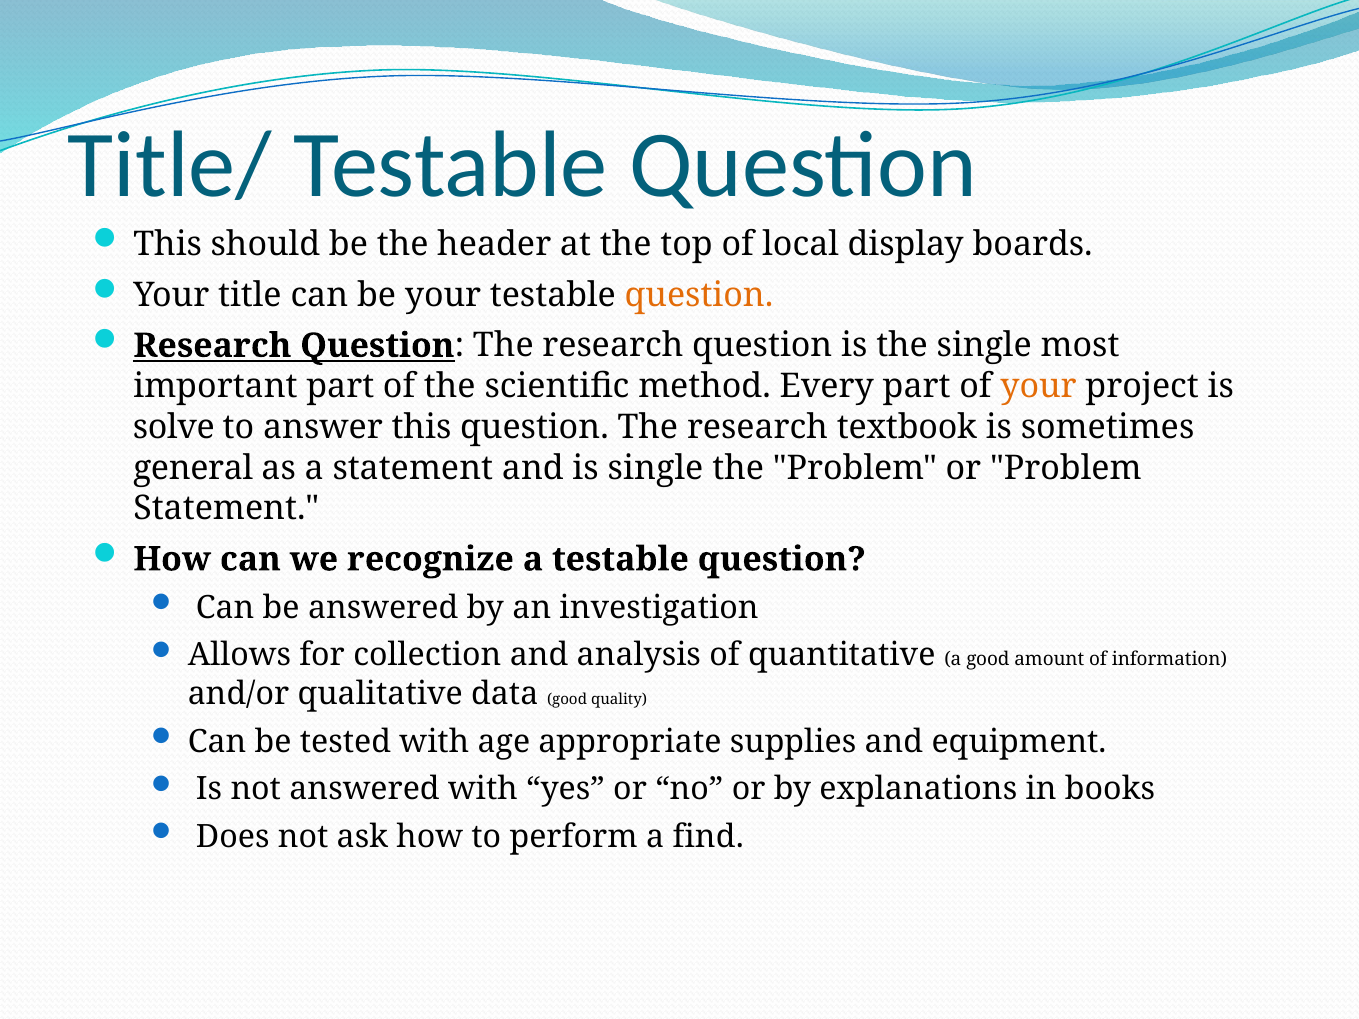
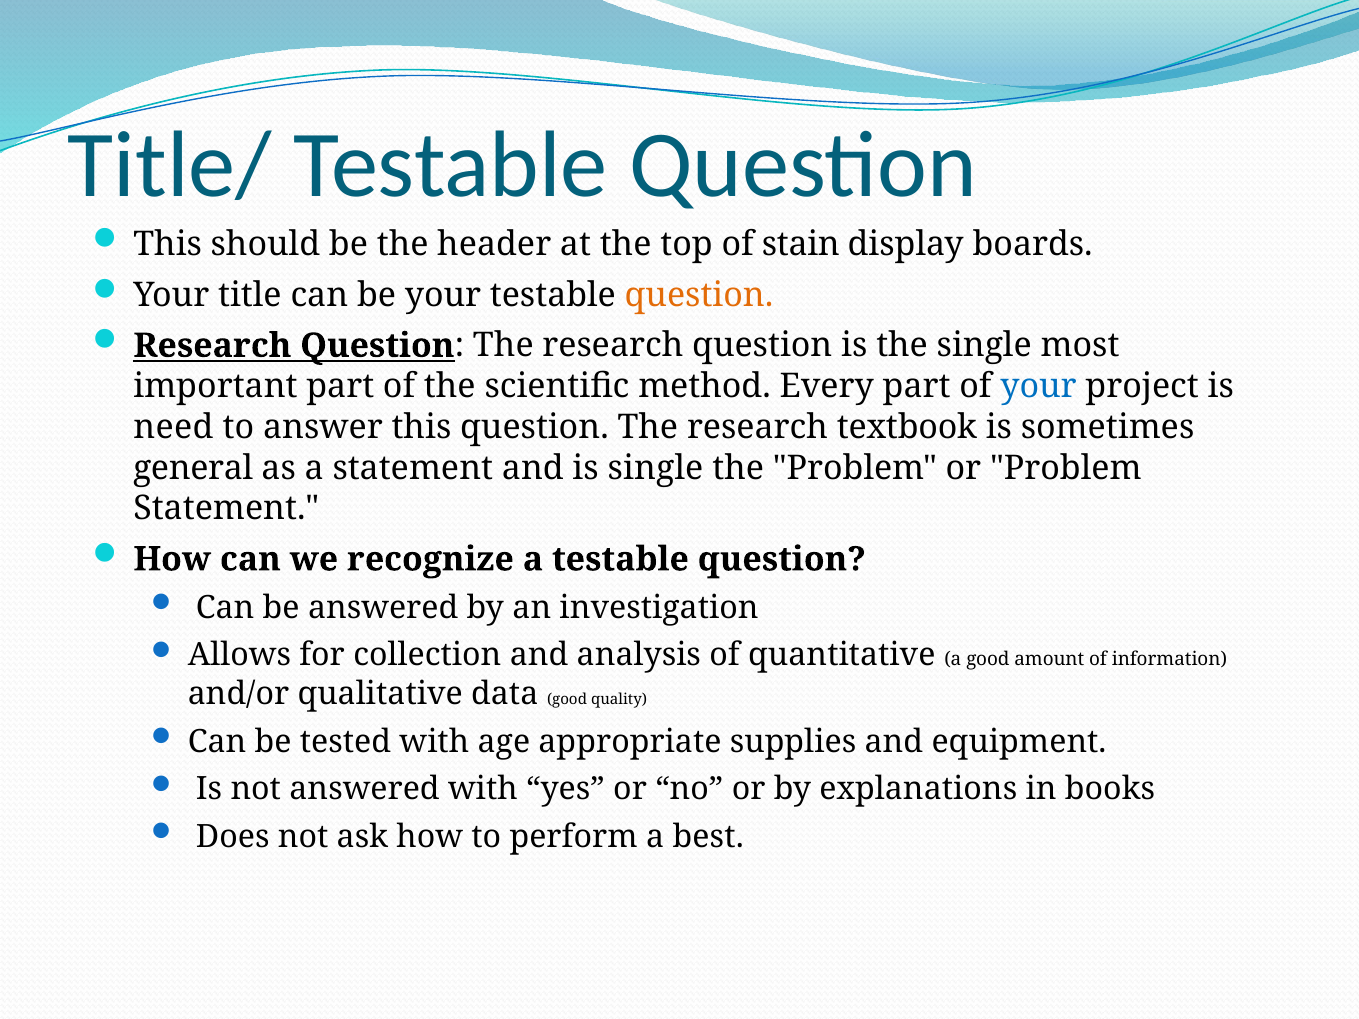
local: local -> stain
your at (1038, 387) colour: orange -> blue
solve: solve -> need
find: find -> best
